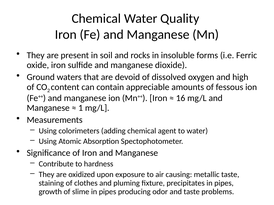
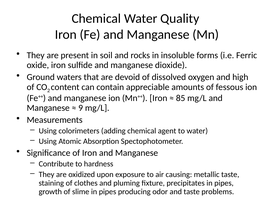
16: 16 -> 85
1: 1 -> 9
